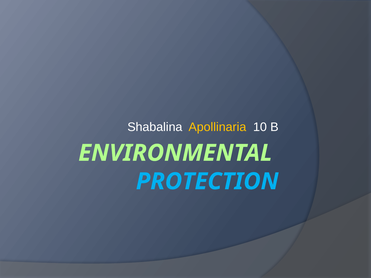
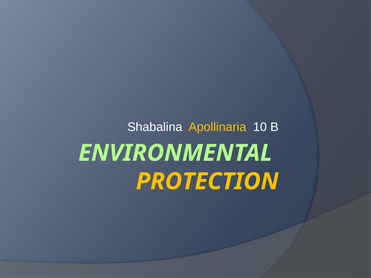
PROTECTION colour: light blue -> yellow
